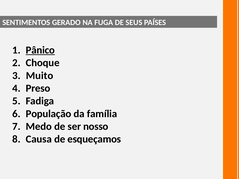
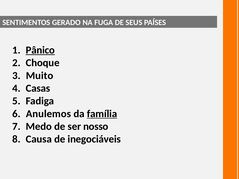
Preso: Preso -> Casas
População: População -> Anulemos
família underline: none -> present
esqueçamos: esqueçamos -> inegociáveis
